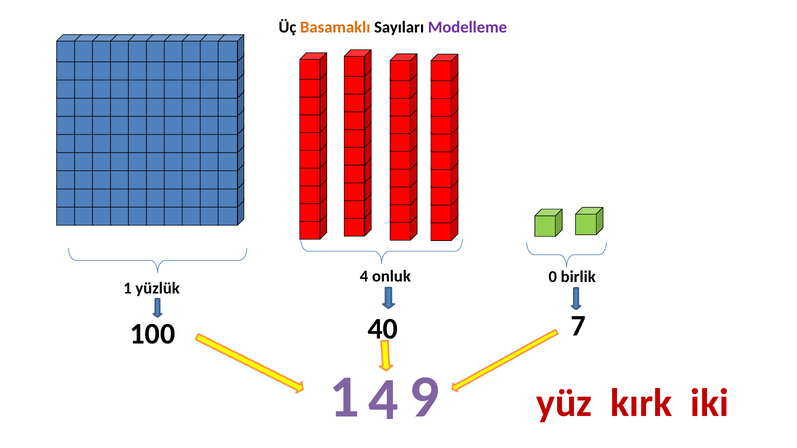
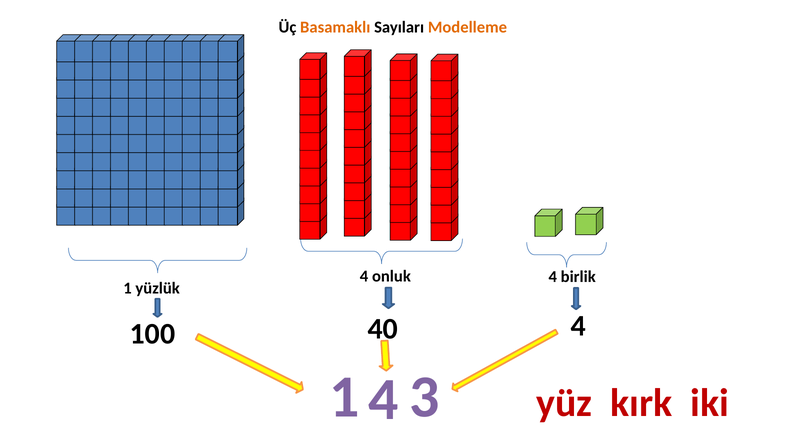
Modelleme colour: purple -> orange
onluk 0: 0 -> 4
40 7: 7 -> 4
9: 9 -> 3
